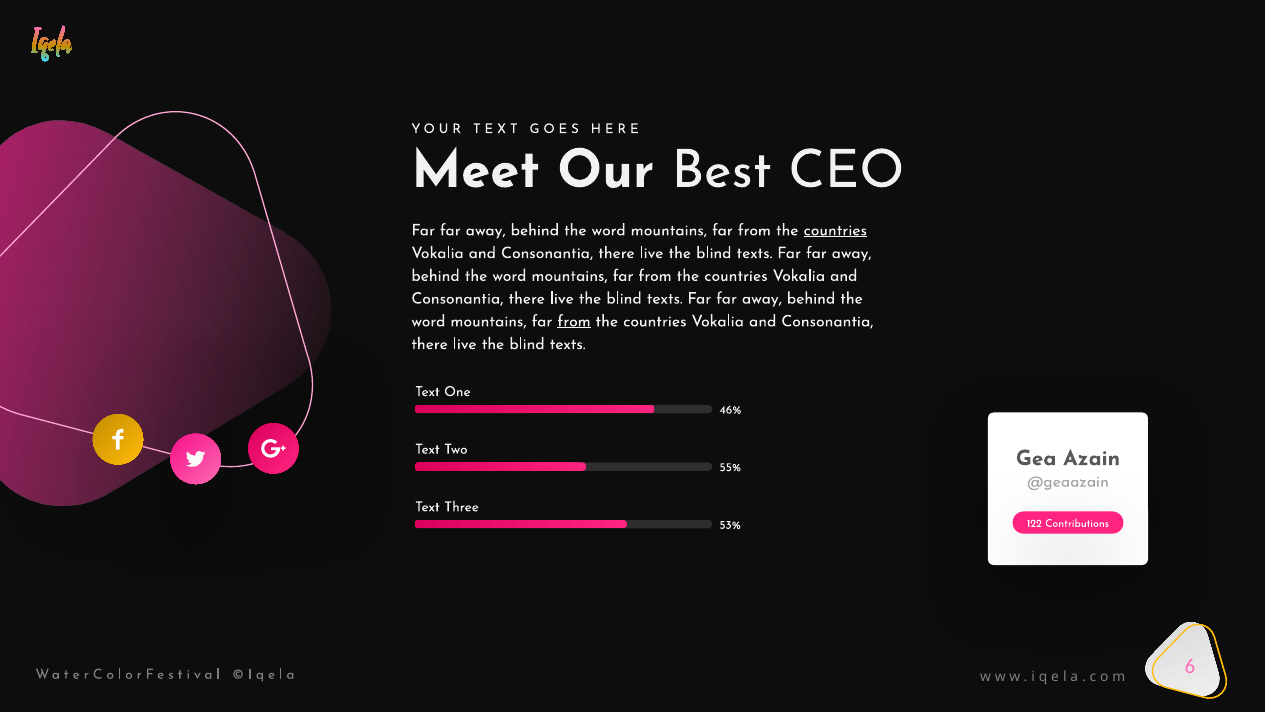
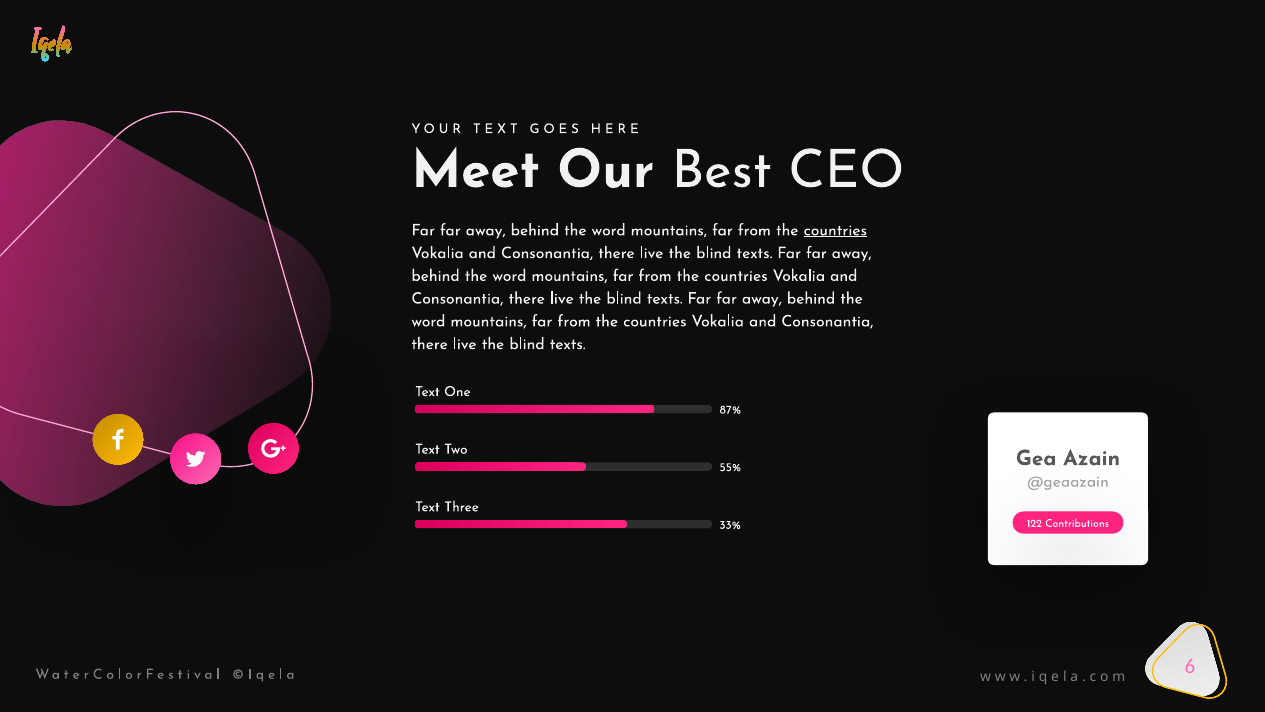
from at (574, 321) underline: present -> none
46%: 46% -> 87%
53%: 53% -> 33%
